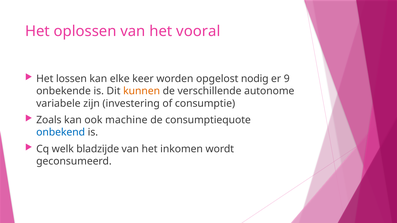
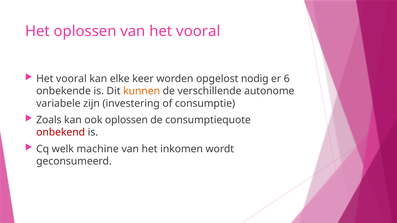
lossen at (71, 79): lossen -> vooral
9: 9 -> 6
ook machine: machine -> oplossen
onbekend colour: blue -> red
bladzijde: bladzijde -> machine
